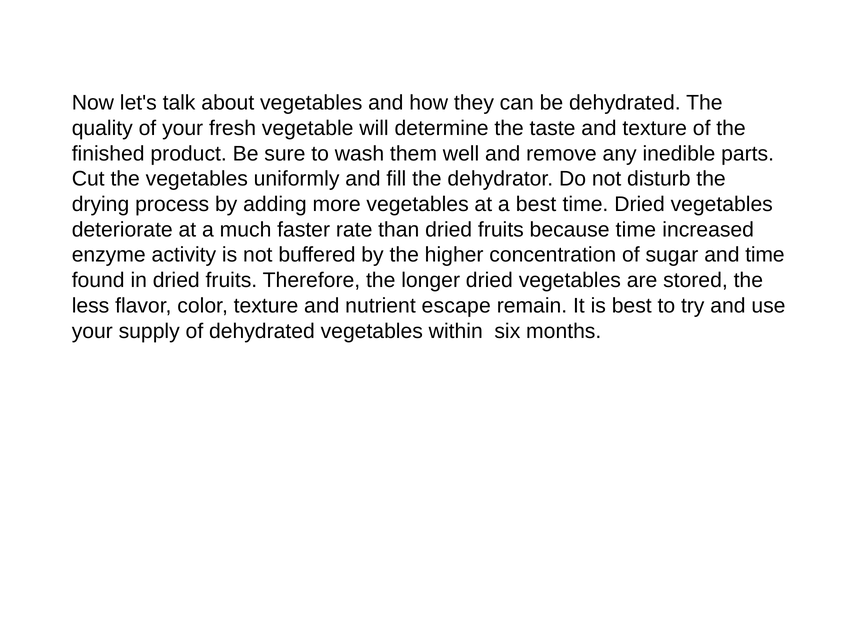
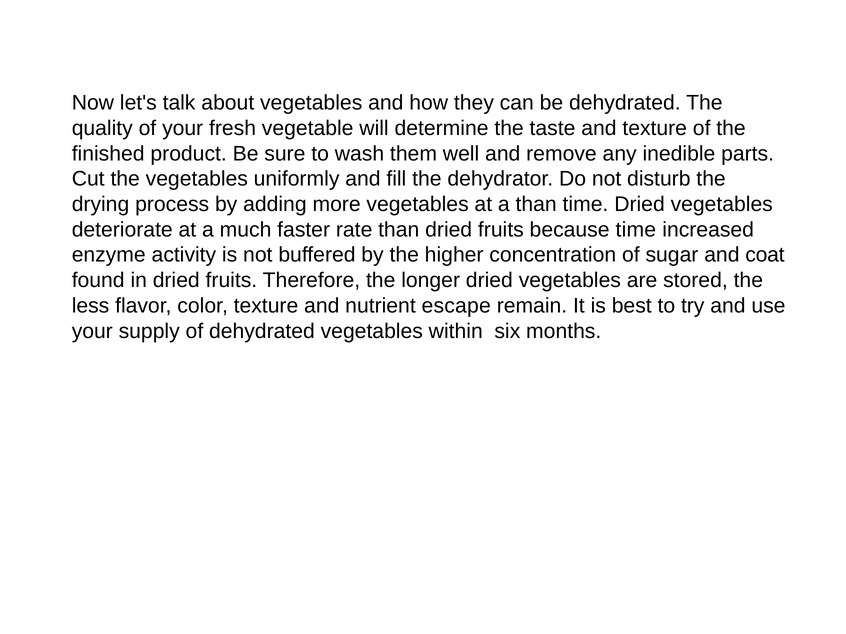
a best: best -> than
and time: time -> coat
